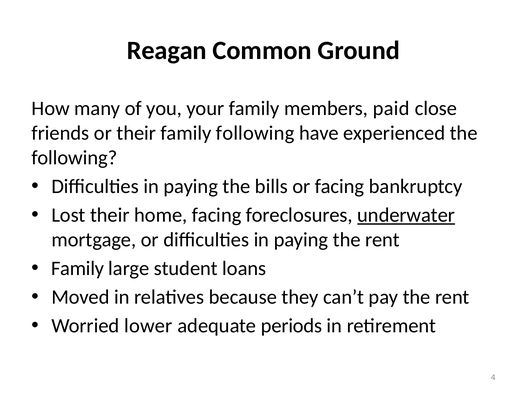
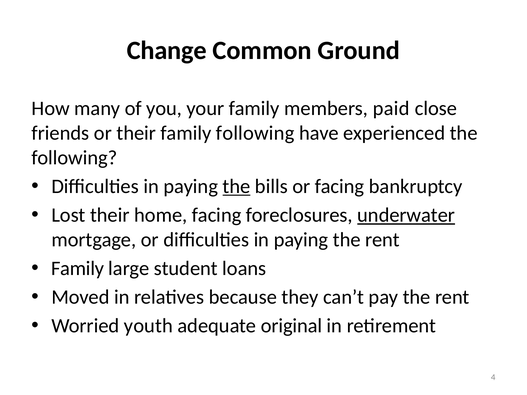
Reagan: Reagan -> Change
the at (236, 187) underline: none -> present
lower: lower -> youth
periods: periods -> original
